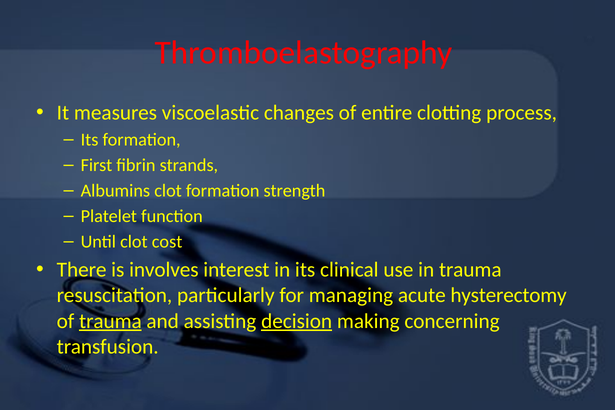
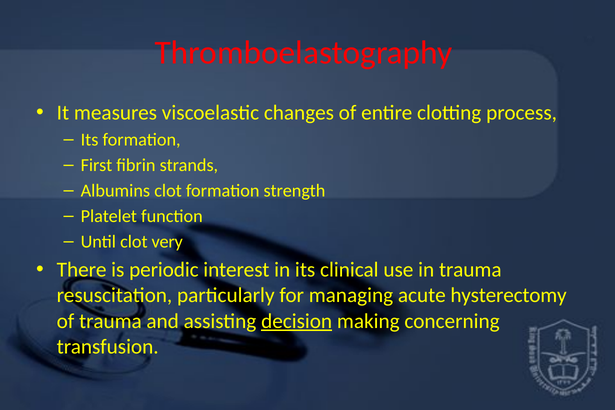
cost: cost -> very
involves: involves -> periodic
trauma at (110, 321) underline: present -> none
